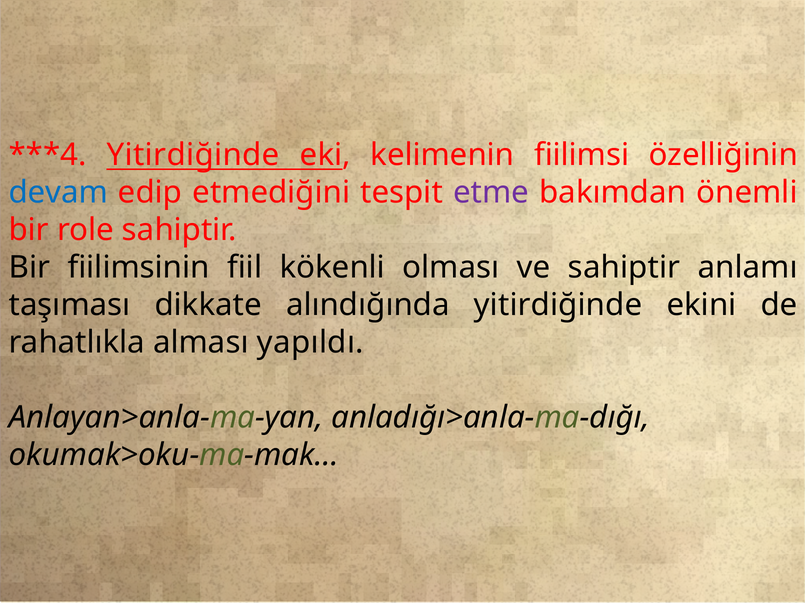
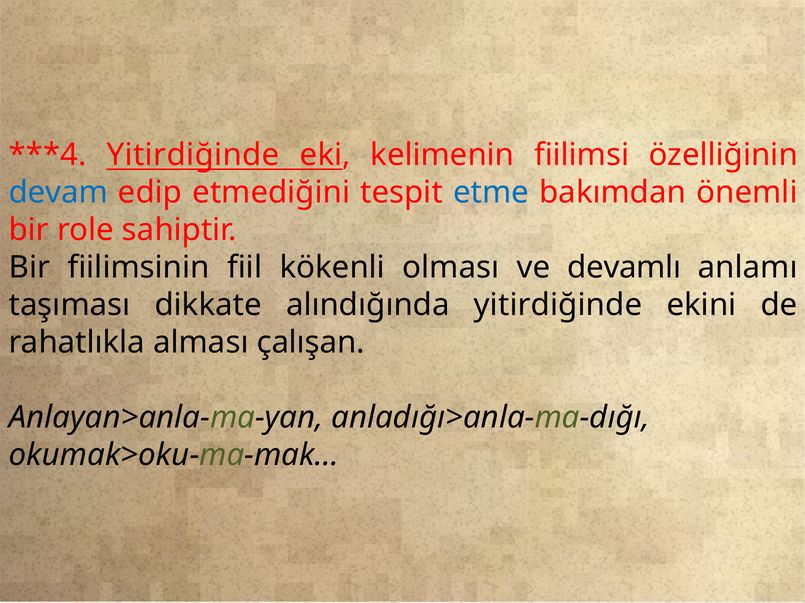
etme colour: purple -> blue
ve sahiptir: sahiptir -> devamlı
yapıldı: yapıldı -> çalışan
